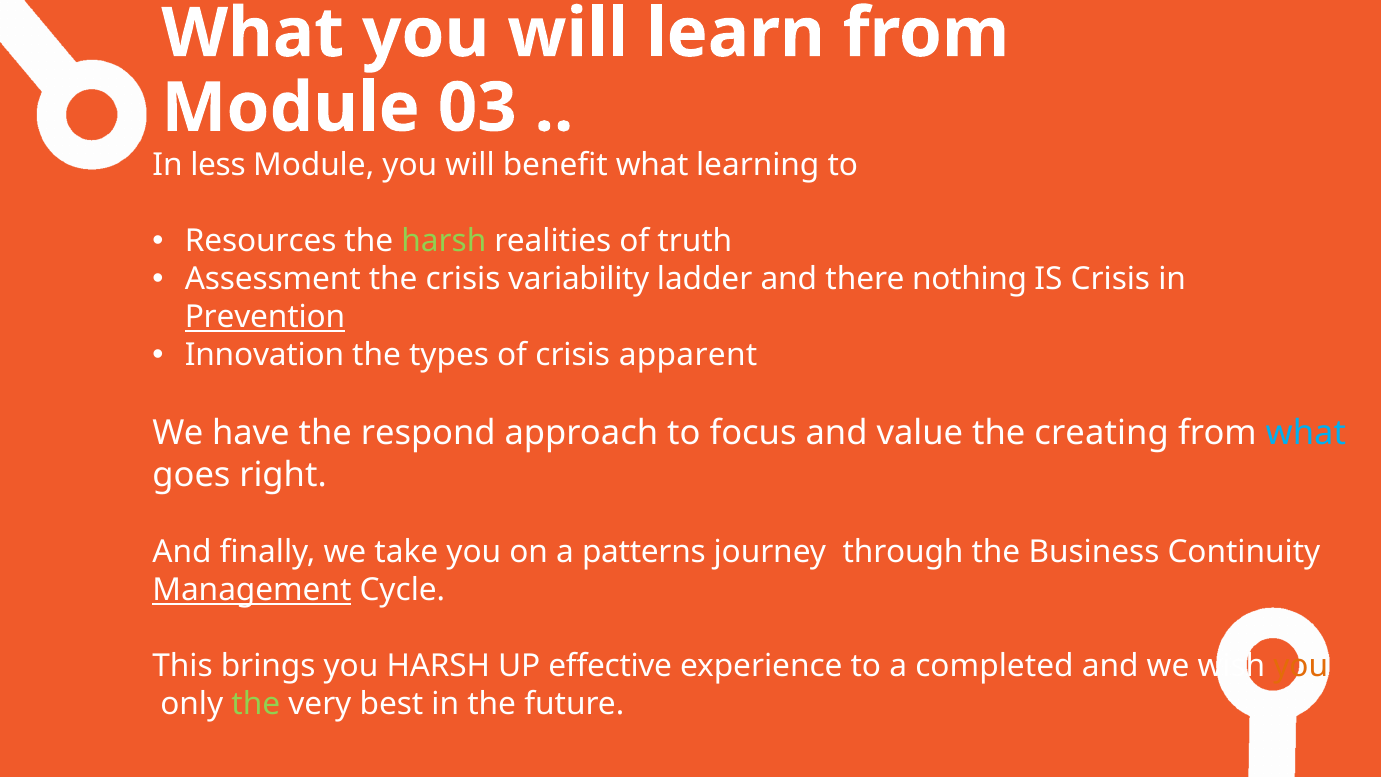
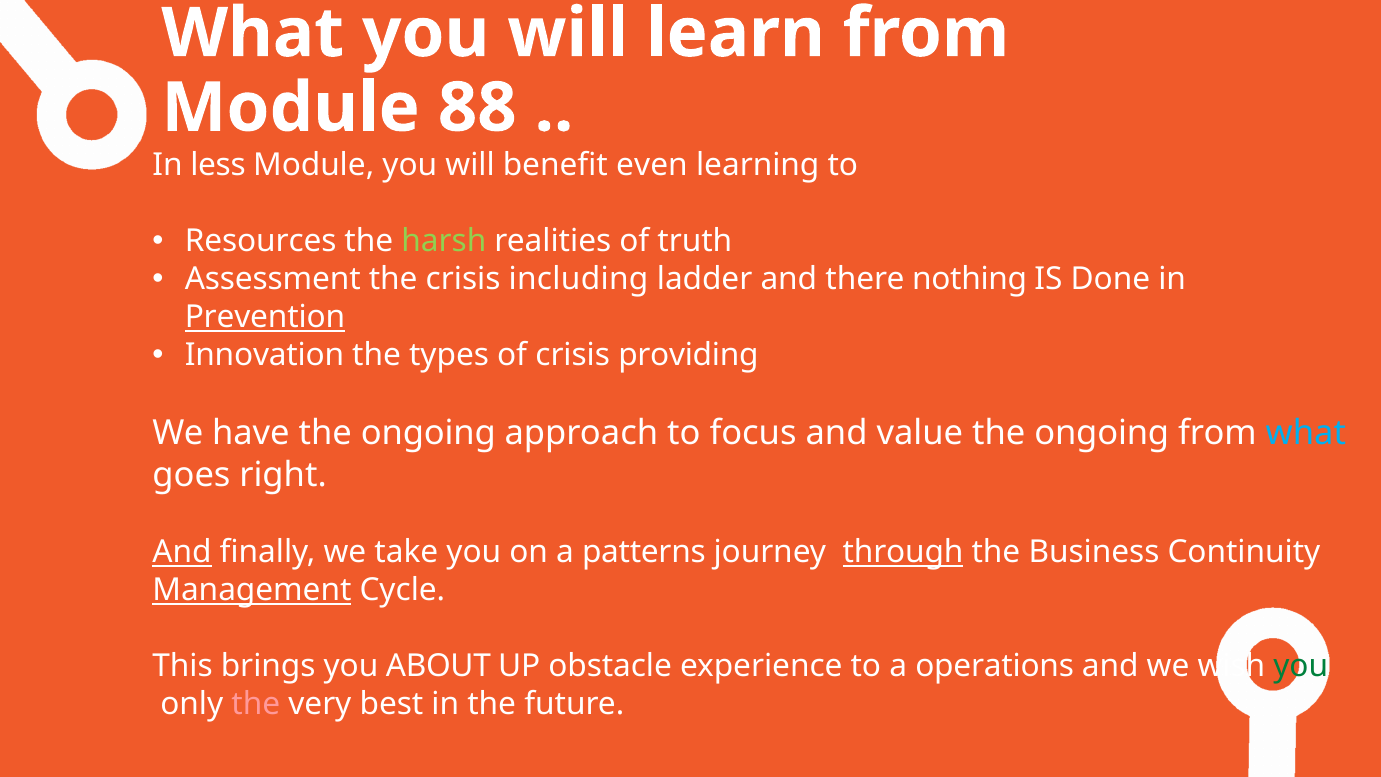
03: 03 -> 88
benefit what: what -> even
variability: variability -> including
IS Crisis: Crisis -> Done
apparent: apparent -> providing
respond at (428, 433): respond -> ongoing
value the creating: creating -> ongoing
And at (182, 552) underline: none -> present
through underline: none -> present
you HARSH: HARSH -> ABOUT
effective: effective -> obstacle
completed: completed -> operations
you at (1301, 666) colour: orange -> green
the at (256, 704) colour: light green -> pink
